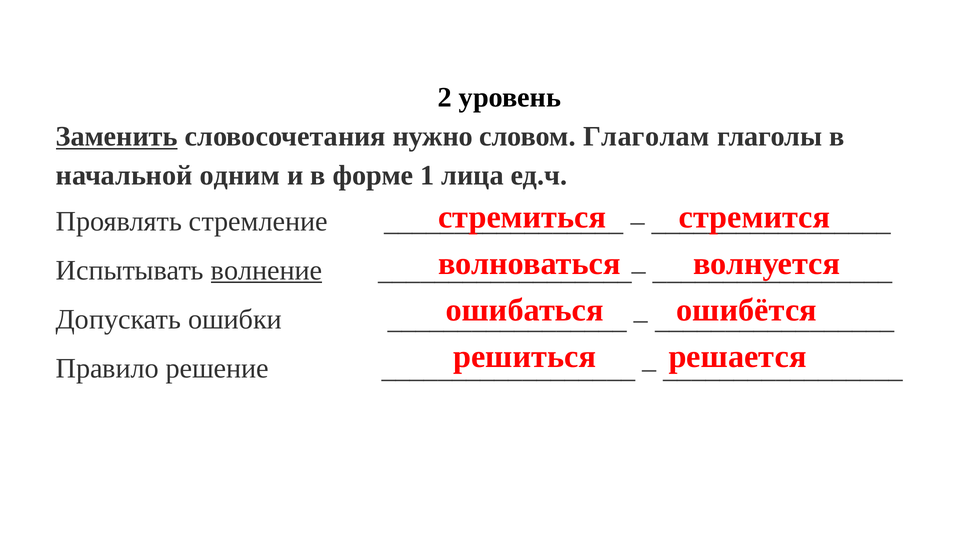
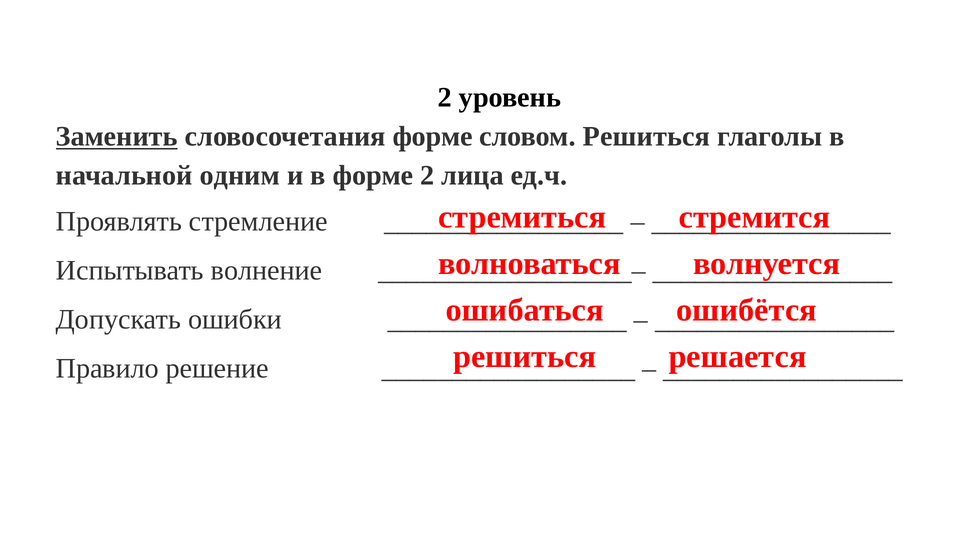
словосочетания нужно: нужно -> форме
словом Глаголам: Глаголам -> Решиться
форме 1: 1 -> 2
волнение underline: present -> none
